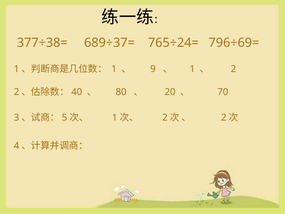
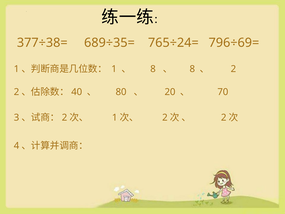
689÷37=: 689÷37= -> 689÷35=
9 at (153, 69): 9 -> 8
1 at (192, 69): 1 -> 8
5 at (64, 117): 5 -> 2
